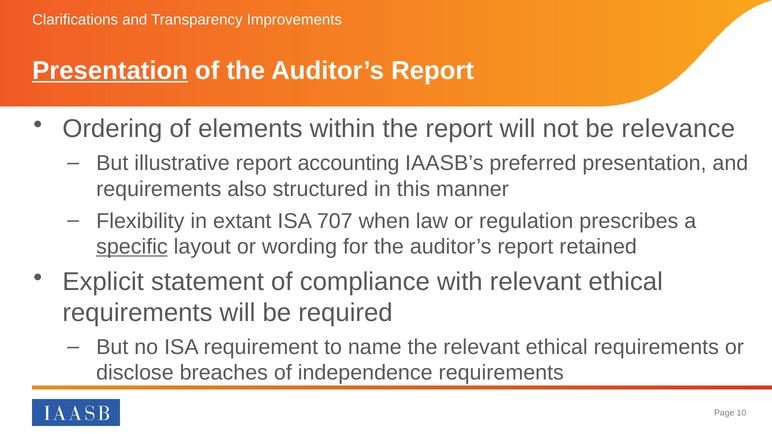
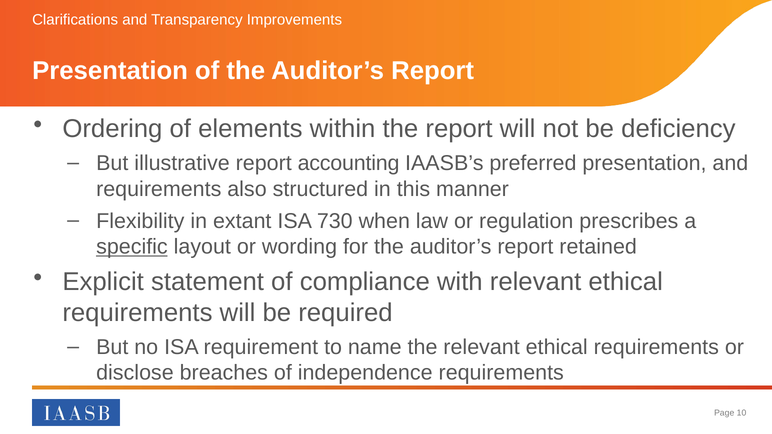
Presentation at (110, 71) underline: present -> none
relevance: relevance -> deficiency
707: 707 -> 730
